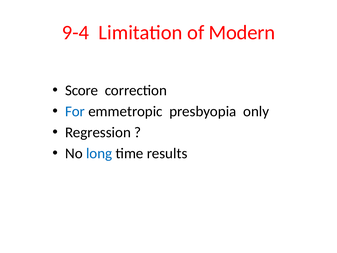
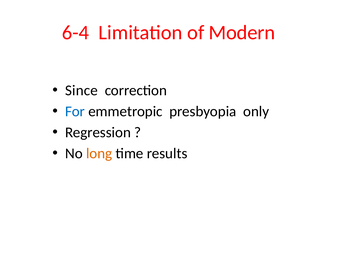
9-4: 9-4 -> 6-4
Score: Score -> Since
long colour: blue -> orange
